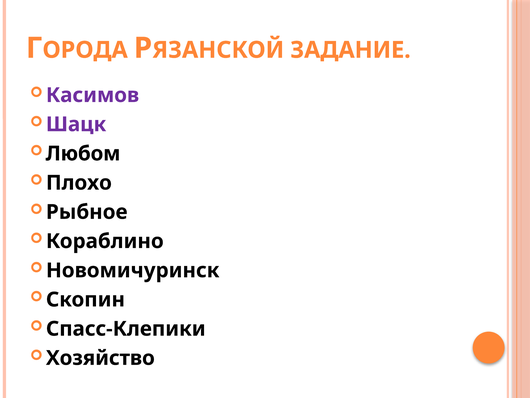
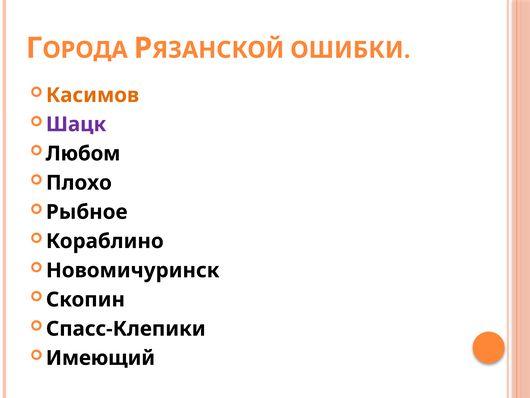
ЗАДАНИЕ: ЗАДАНИЕ -> ОШИБКИ
Касимов colour: purple -> orange
Хозяйство: Хозяйство -> Имеющий
